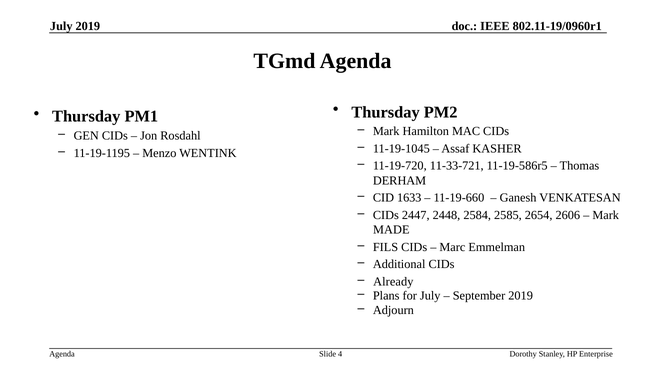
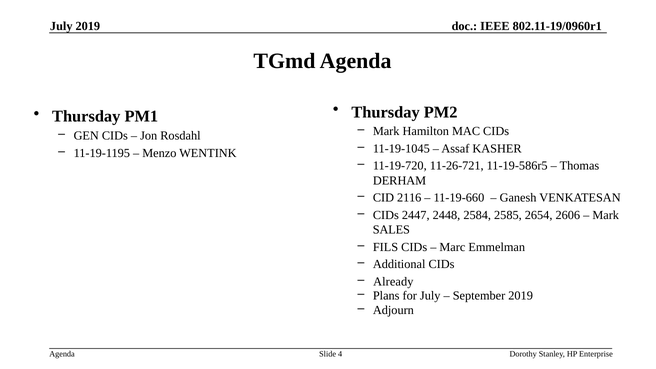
11-33-721: 11-33-721 -> 11-26-721
1633: 1633 -> 2116
MADE: MADE -> SALES
